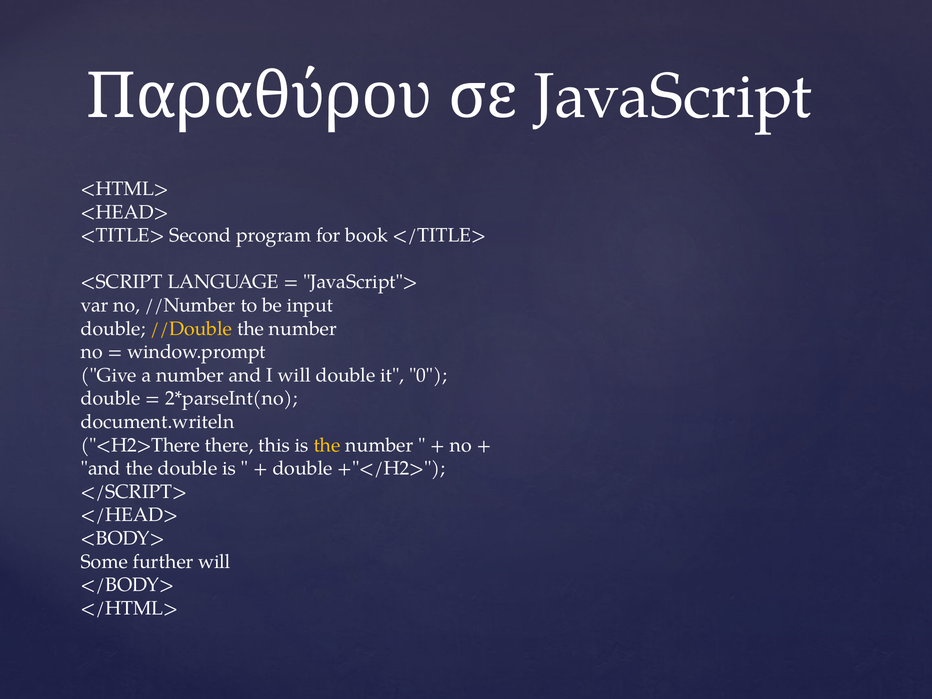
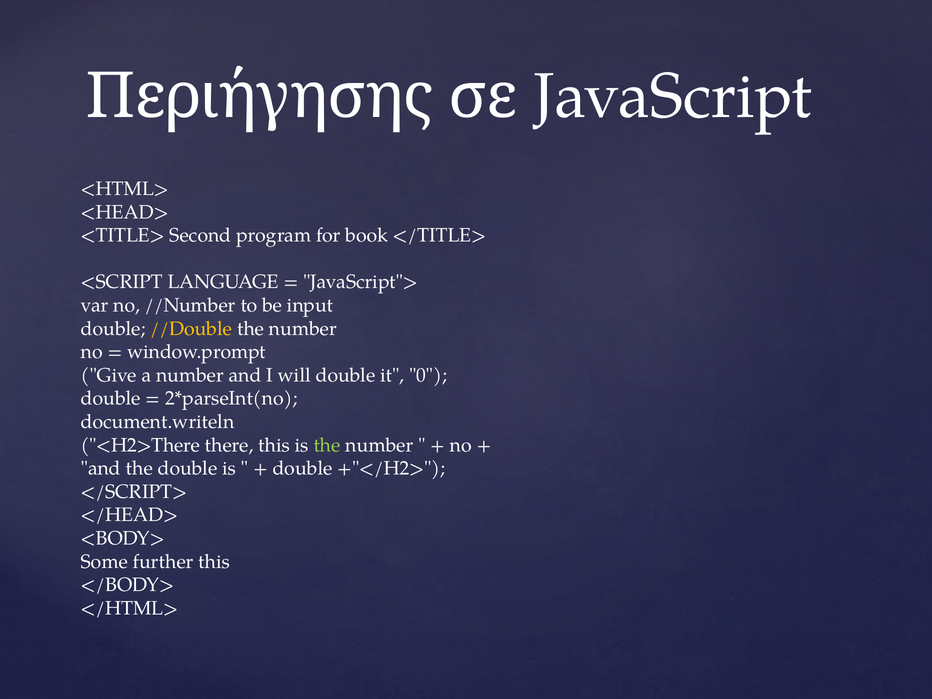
Παραθύρου: Παραθύρου -> Περιήγησης
the at (327, 445) colour: yellow -> light green
further will: will -> this
